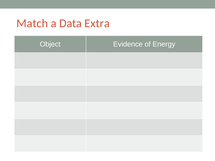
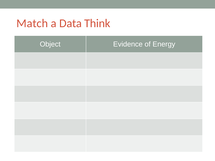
Extra: Extra -> Think
